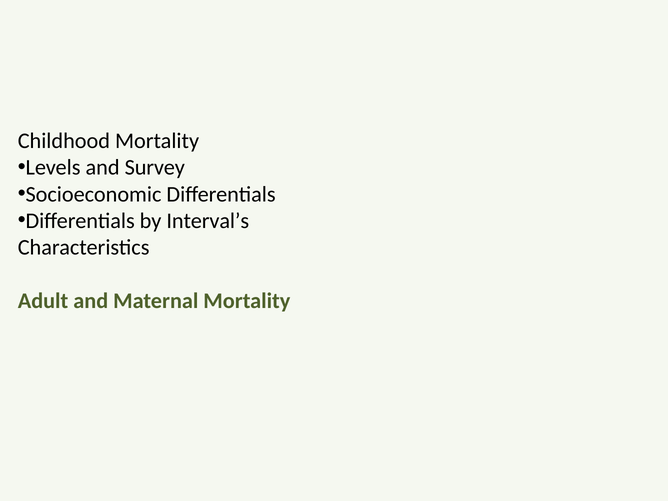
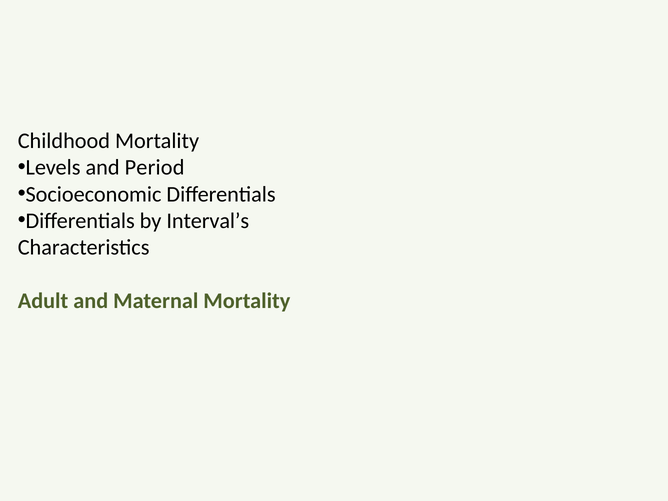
Survey: Survey -> Period
